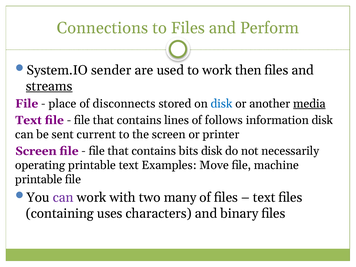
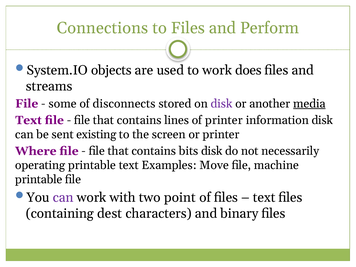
sender: sender -> objects
then: then -> does
streams underline: present -> none
place: place -> some
disk at (222, 104) colour: blue -> purple
of follows: follows -> printer
current: current -> existing
Screen at (36, 151): Screen -> Where
many: many -> point
uses: uses -> dest
